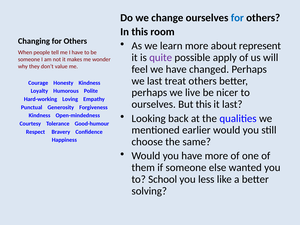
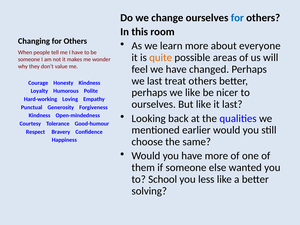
represent: represent -> everyone
quite colour: purple -> orange
apply: apply -> areas
we live: live -> like
But this: this -> like
